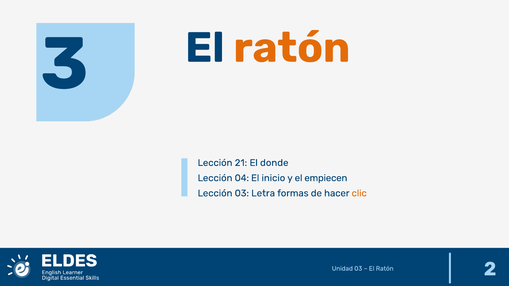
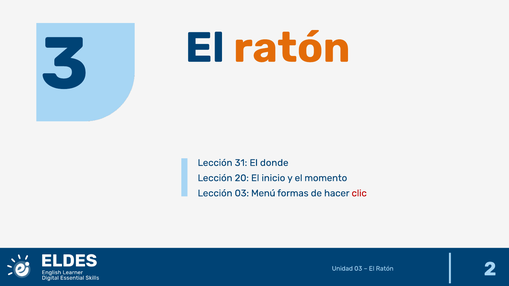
21: 21 -> 31
04: 04 -> 20
empiecen: empiecen -> momento
Letra: Letra -> Menú
clic colour: orange -> red
